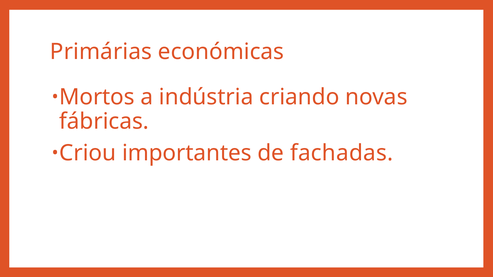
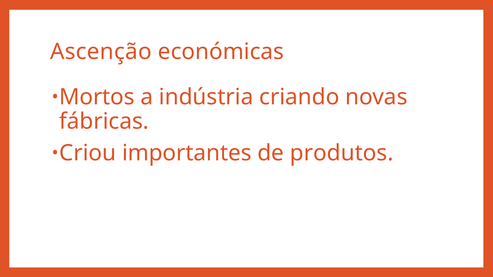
Primárias: Primárias -> Ascenção
fachadas: fachadas -> produtos
